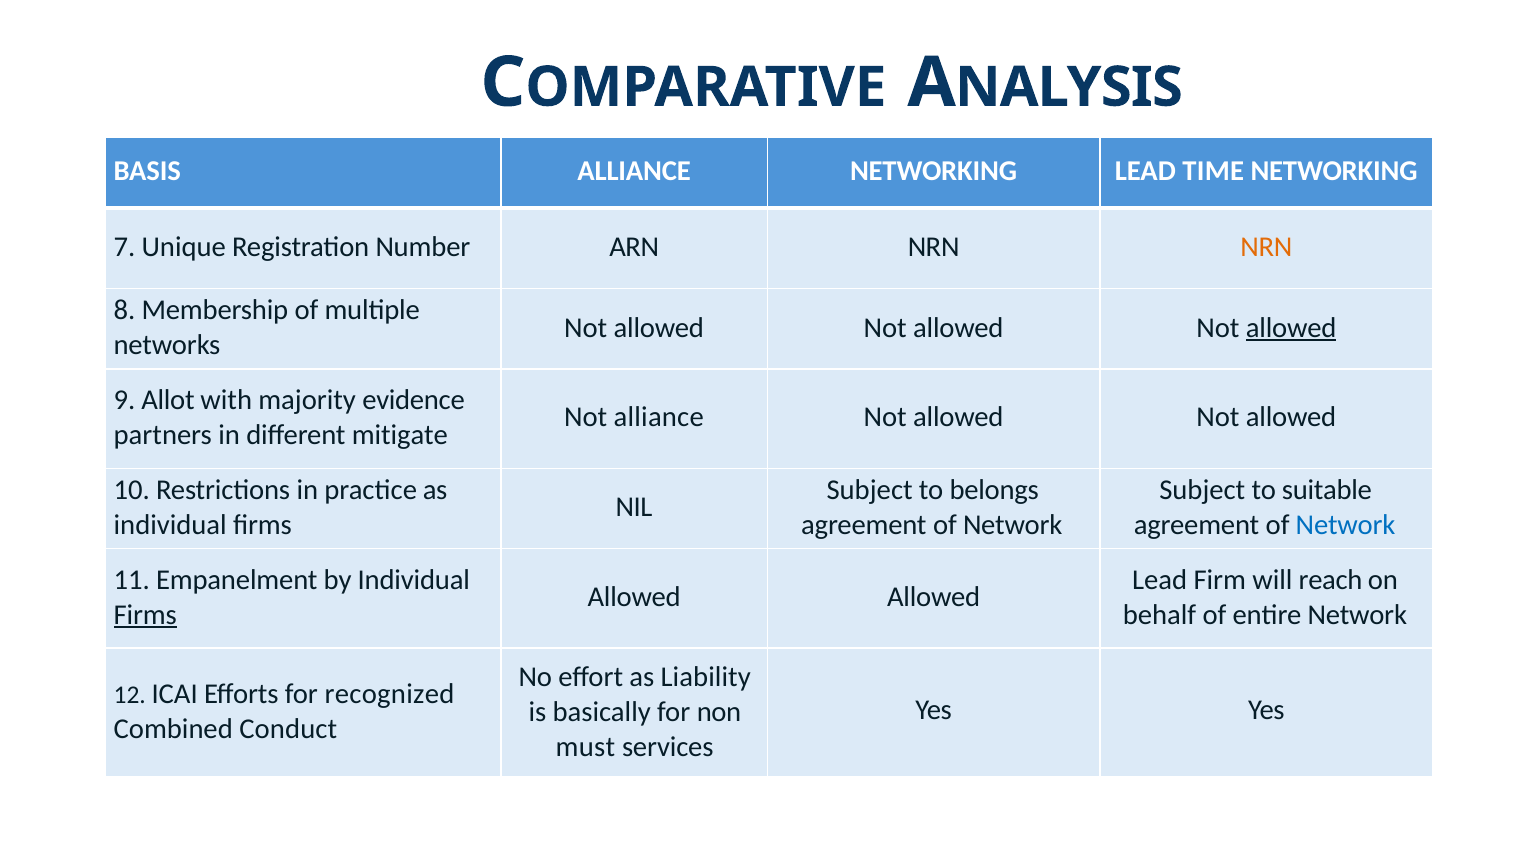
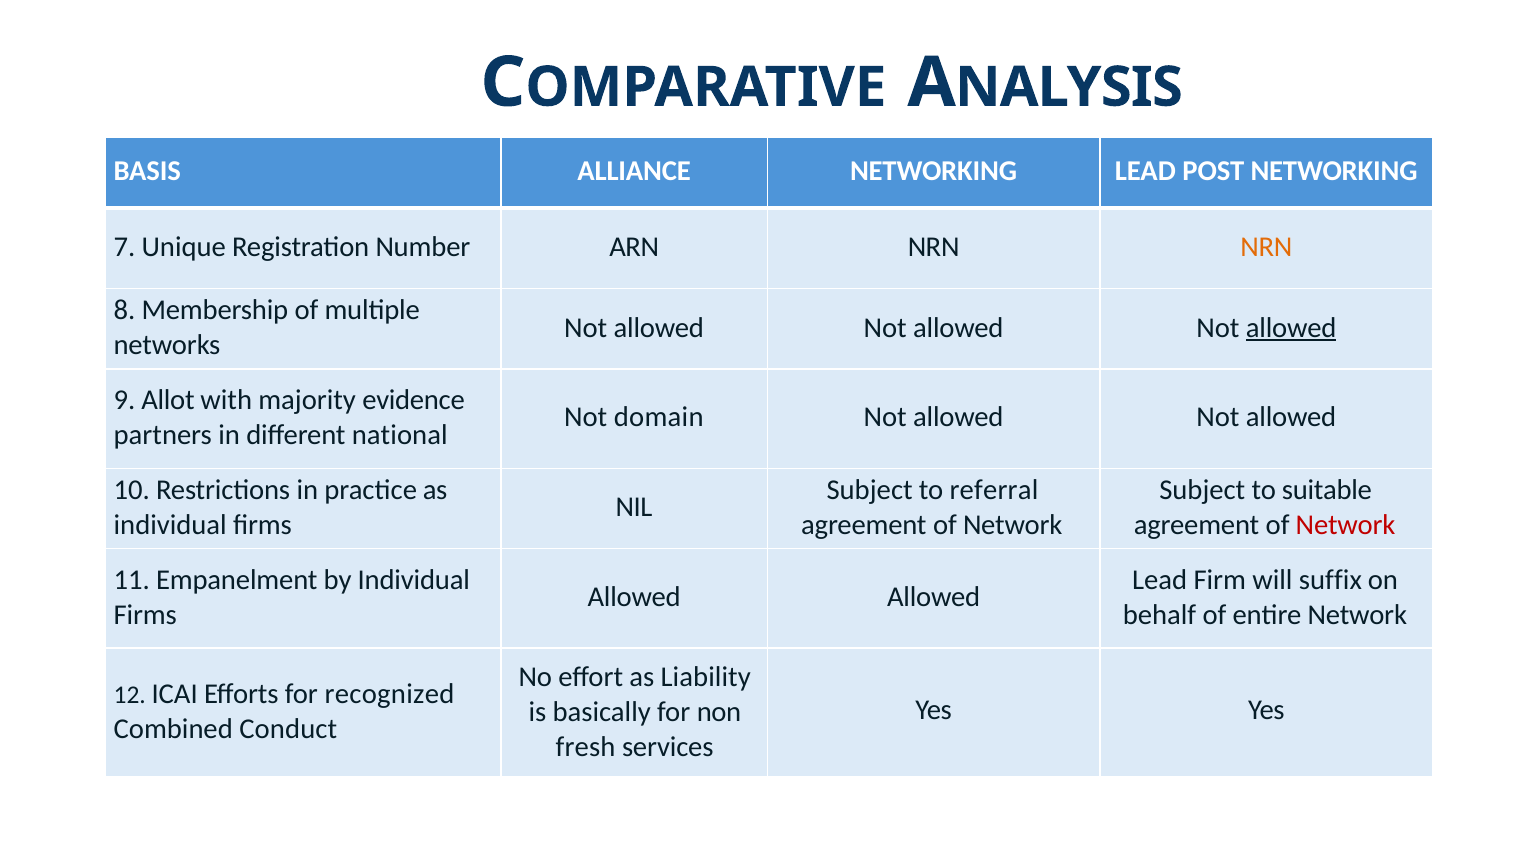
TIME: TIME -> POST
Not alliance: alliance -> domain
mitigate: mitigate -> national
belongs: belongs -> referral
Network at (1346, 525) colour: blue -> red
reach: reach -> suffix
Firms at (145, 615) underline: present -> none
must: must -> fresh
